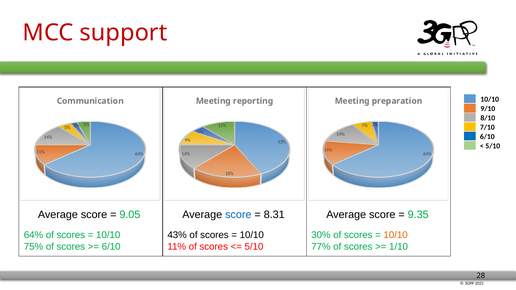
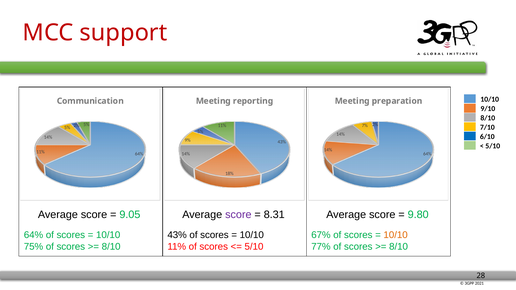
score at (238, 215) colour: blue -> purple
9.35: 9.35 -> 9.80
30%: 30% -> 67%
6/10 at (111, 247): 6/10 -> 8/10
1/10 at (399, 247): 1/10 -> 8/10
